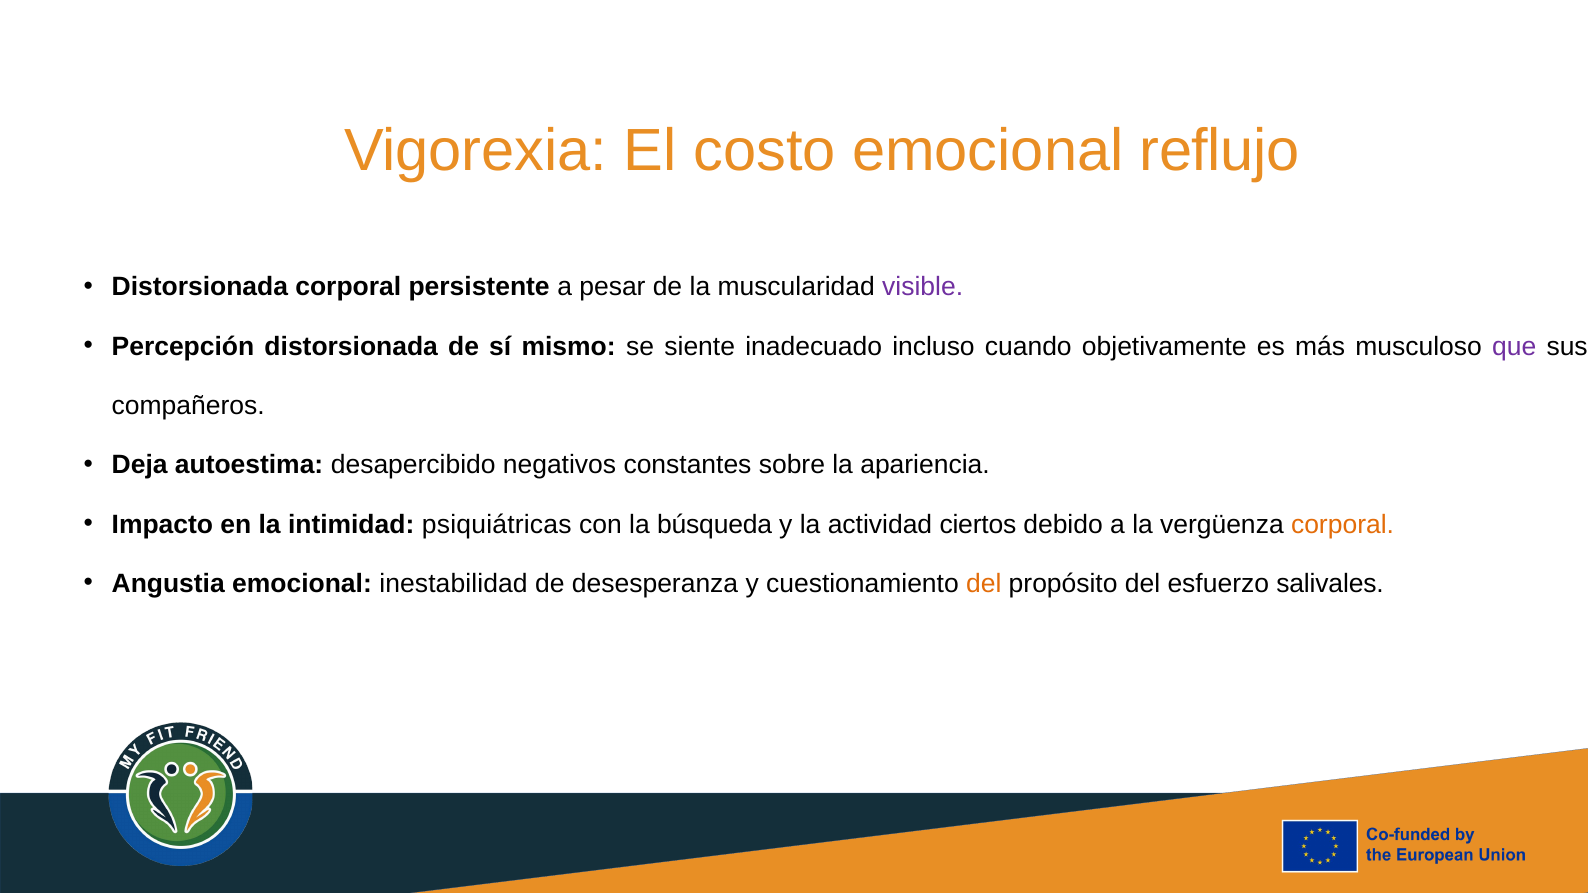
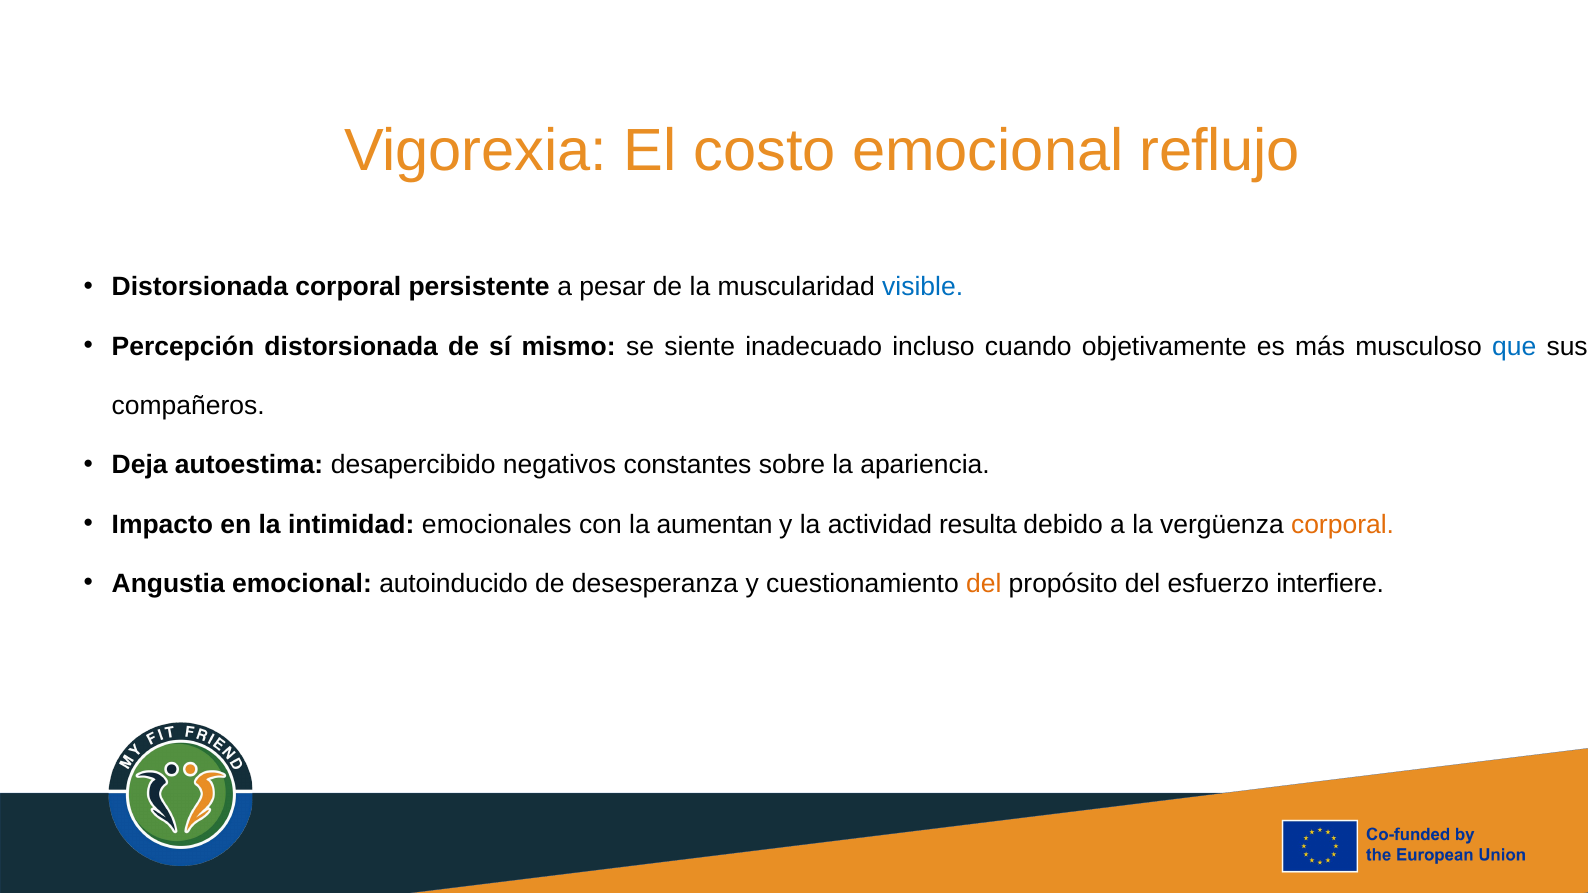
visible colour: purple -> blue
que colour: purple -> blue
psiquiátricas: psiquiátricas -> emocionales
búsqueda: búsqueda -> aumentan
ciertos: ciertos -> resulta
inestabilidad: inestabilidad -> autoinducido
salivales: salivales -> interfiere
